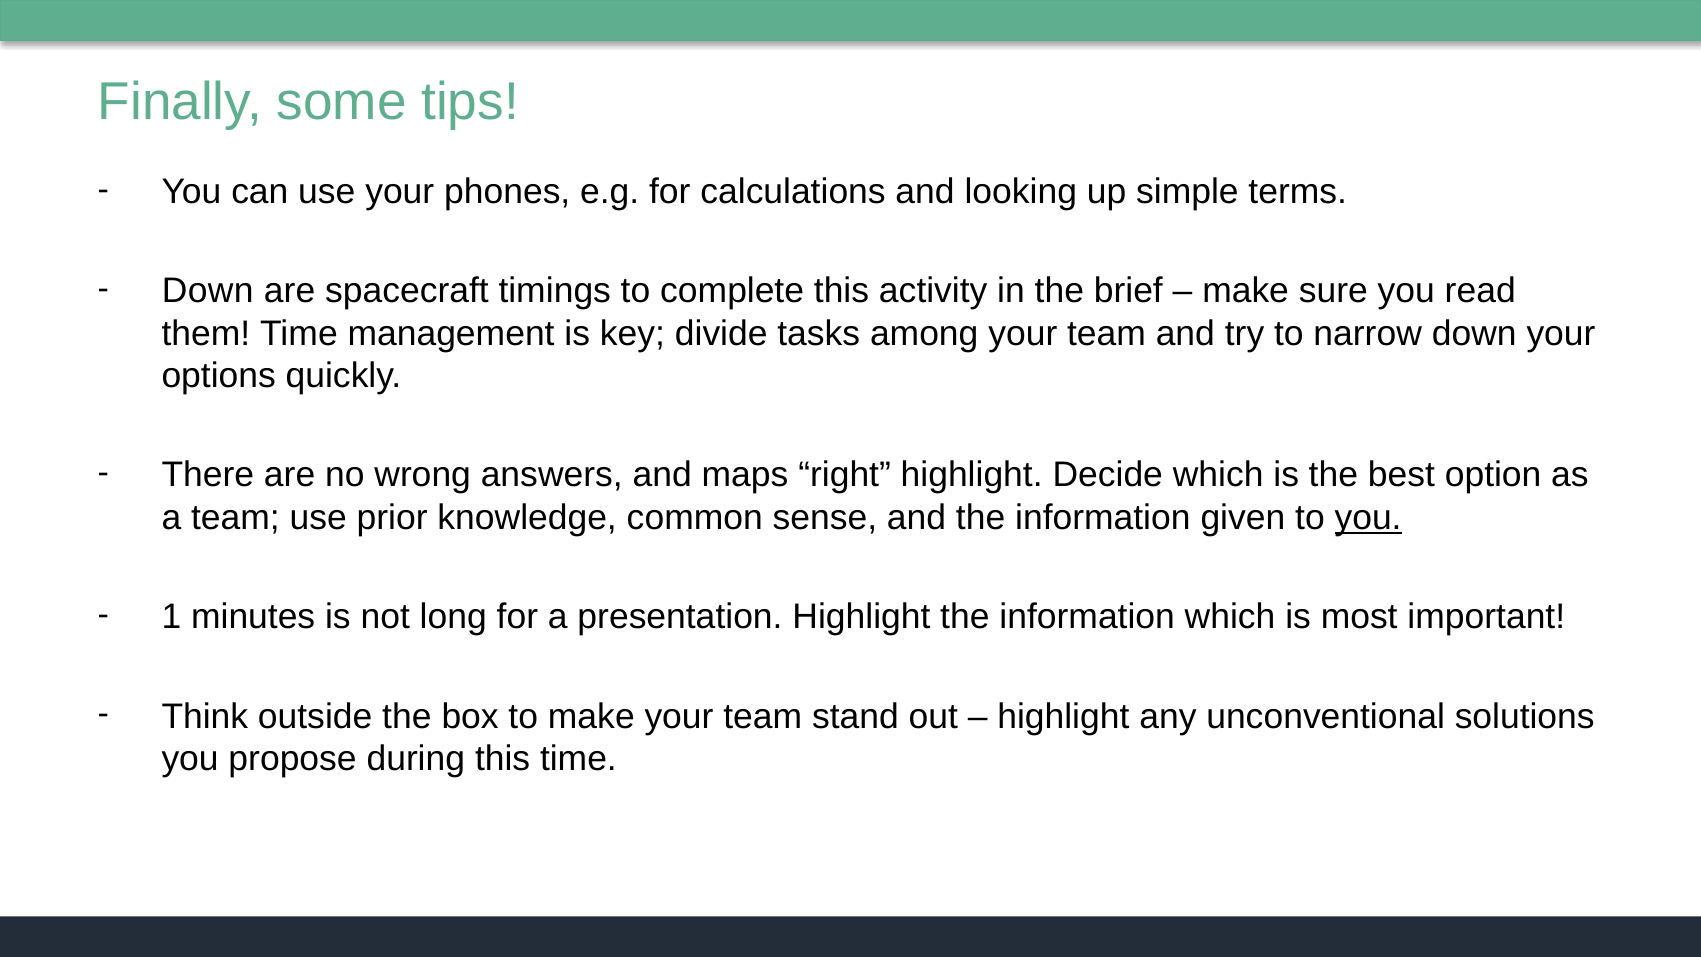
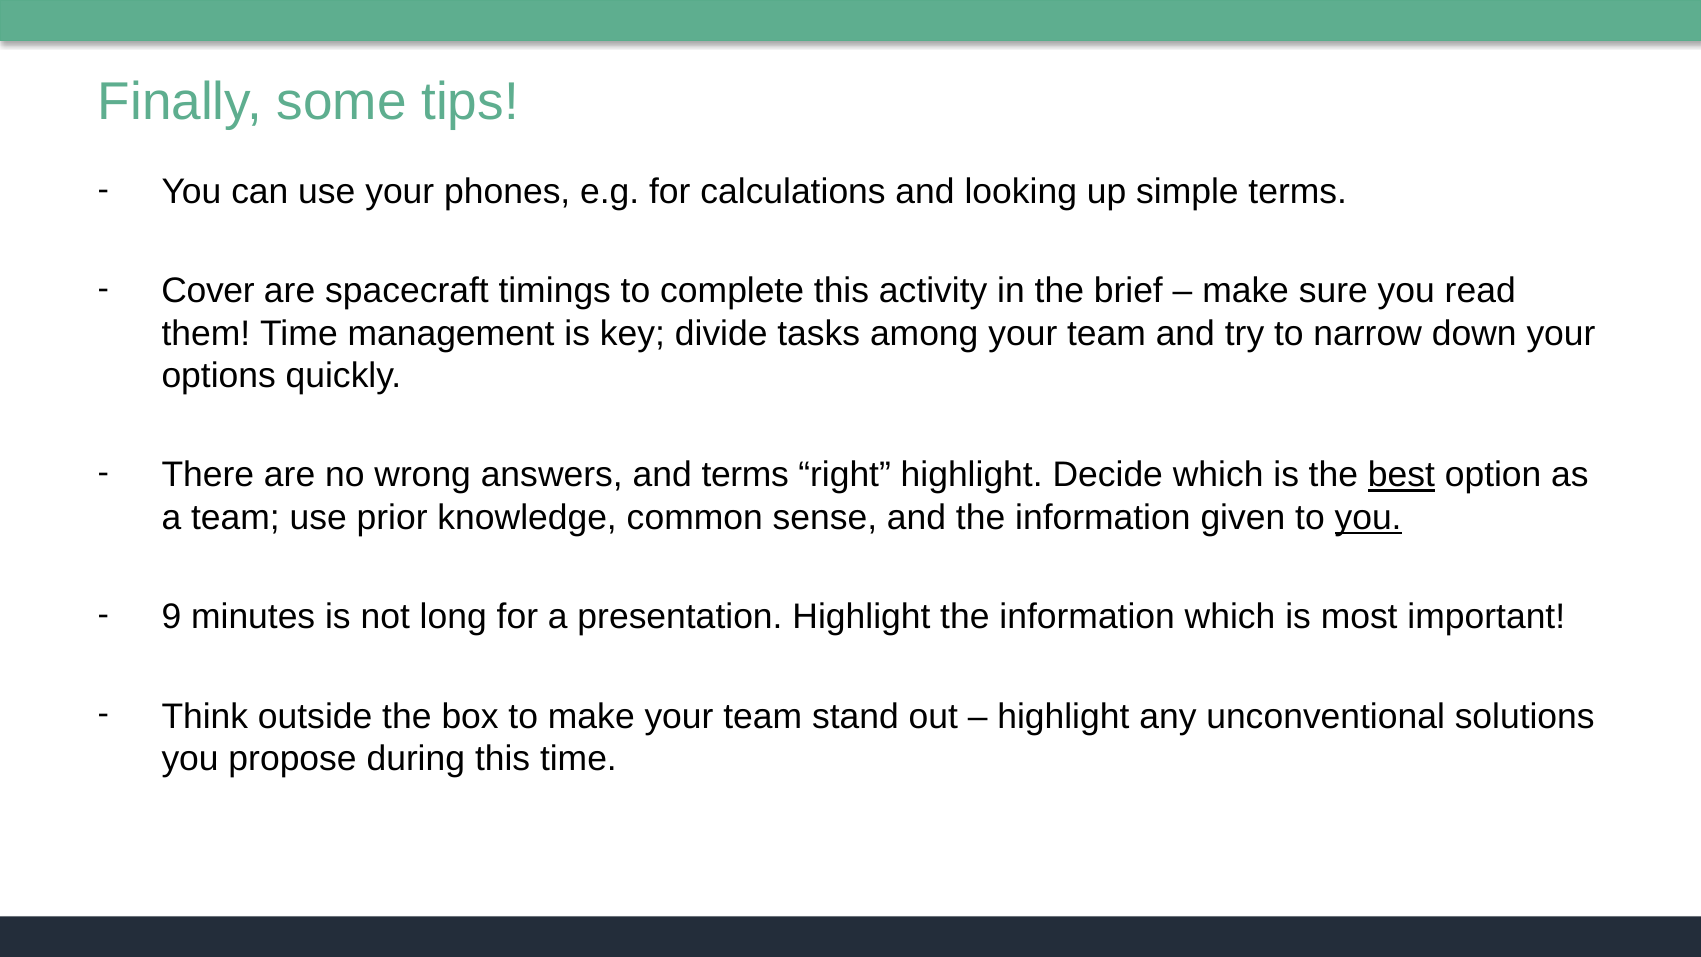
Down at (208, 291): Down -> Cover
and maps: maps -> terms
best underline: none -> present
1: 1 -> 9
